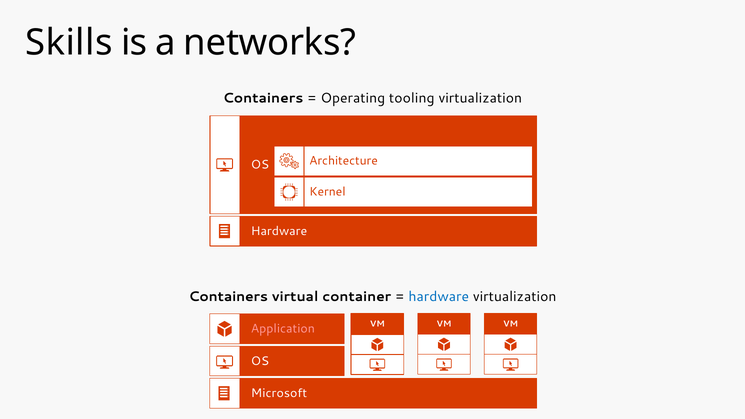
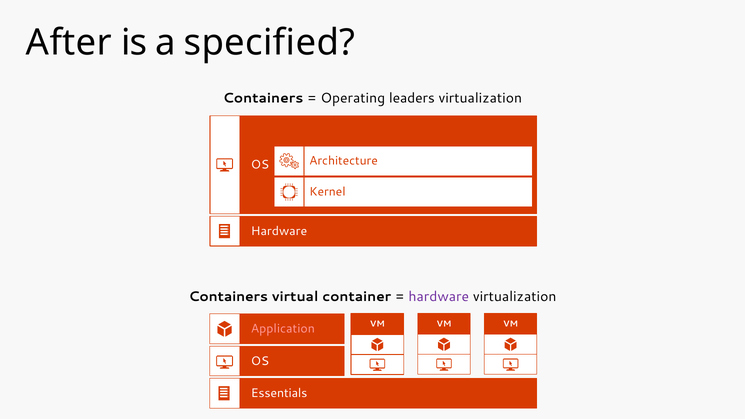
Skills: Skills -> After
networks: networks -> specified
tooling: tooling -> leaders
hardware at (439, 297) colour: blue -> purple
Microsoft: Microsoft -> Essentials
